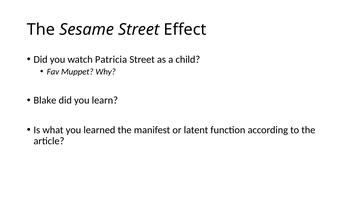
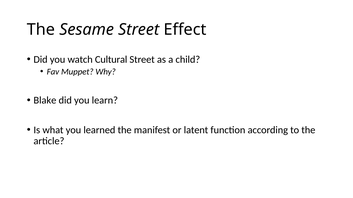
Patricia: Patricia -> Cultural
